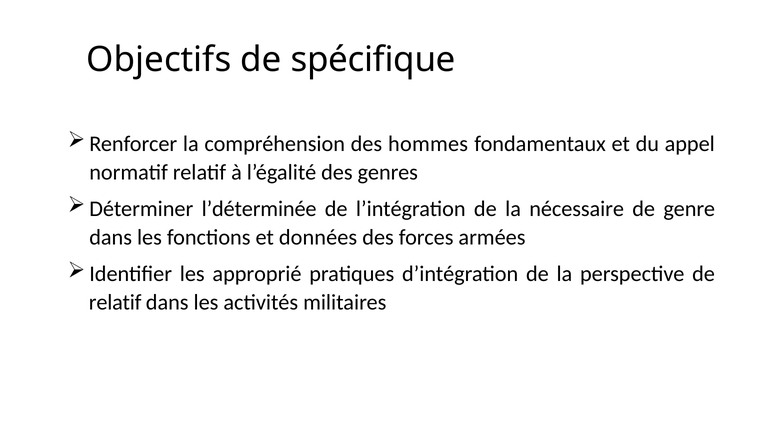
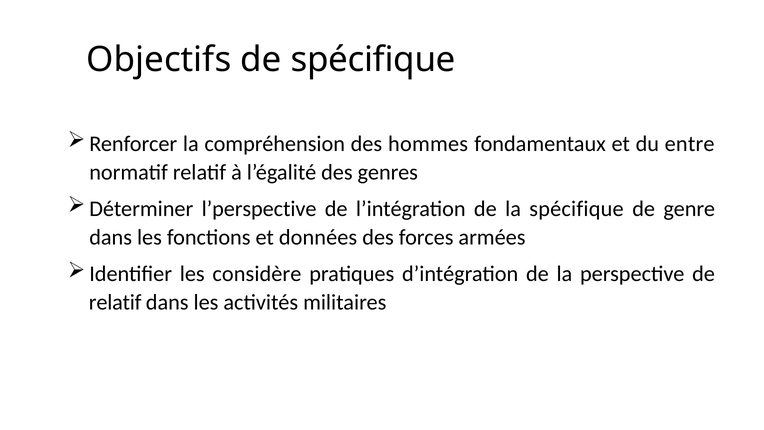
appel: appel -> entre
l’déterminée: l’déterminée -> l’perspective
la nécessaire: nécessaire -> spécifique
approprié: approprié -> considère
